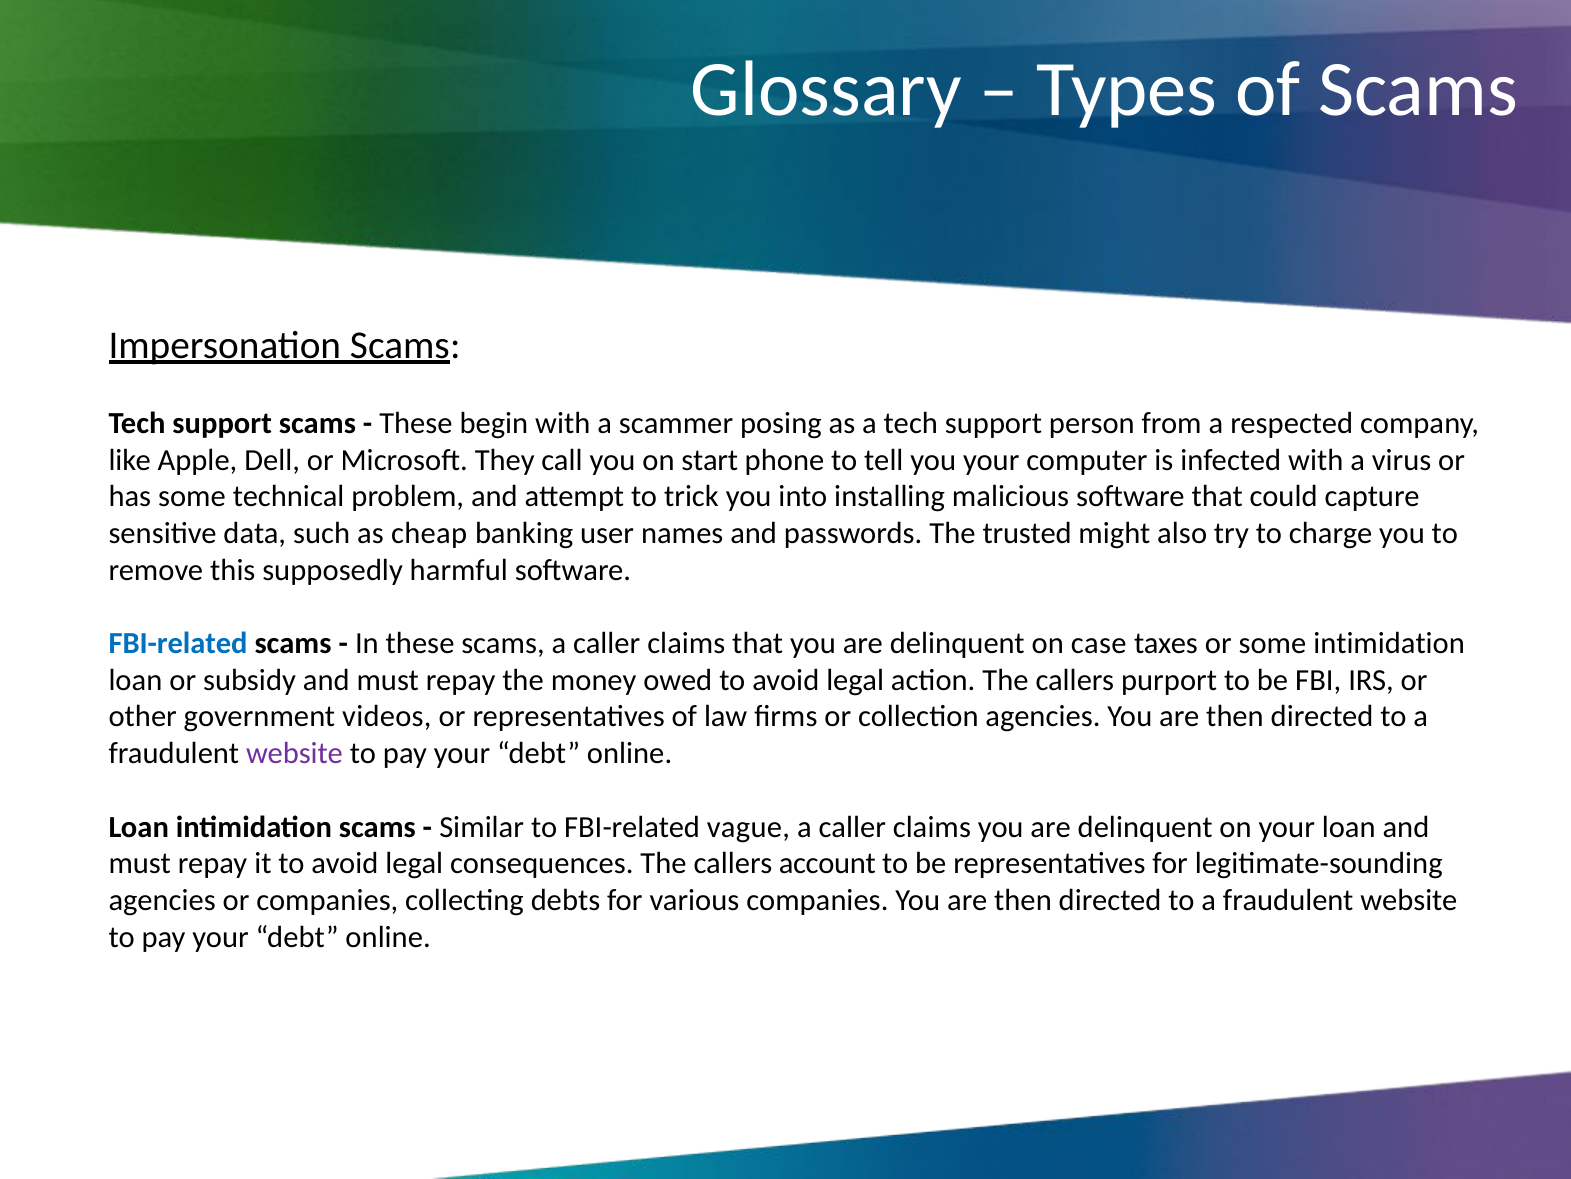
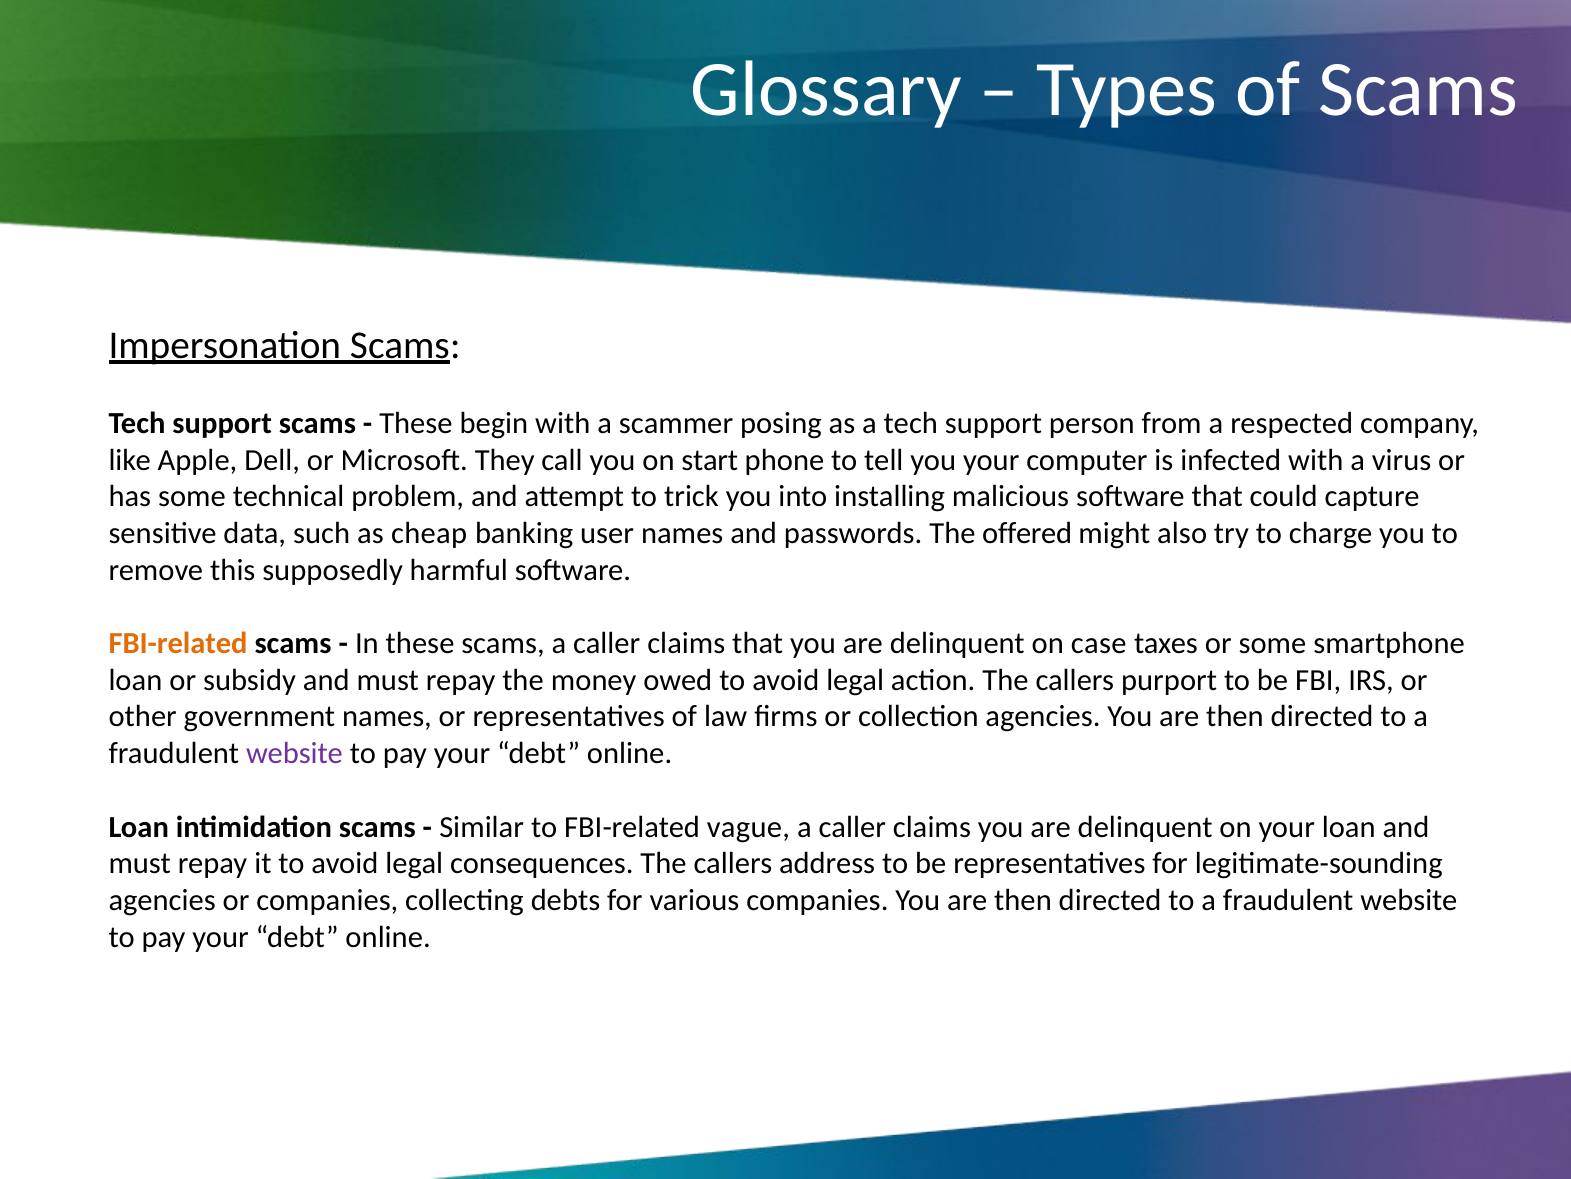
trusted: trusted -> offered
FBI-related at (178, 643) colour: blue -> orange
some intimidation: intimidation -> smartphone
government videos: videos -> names
account: account -> address
